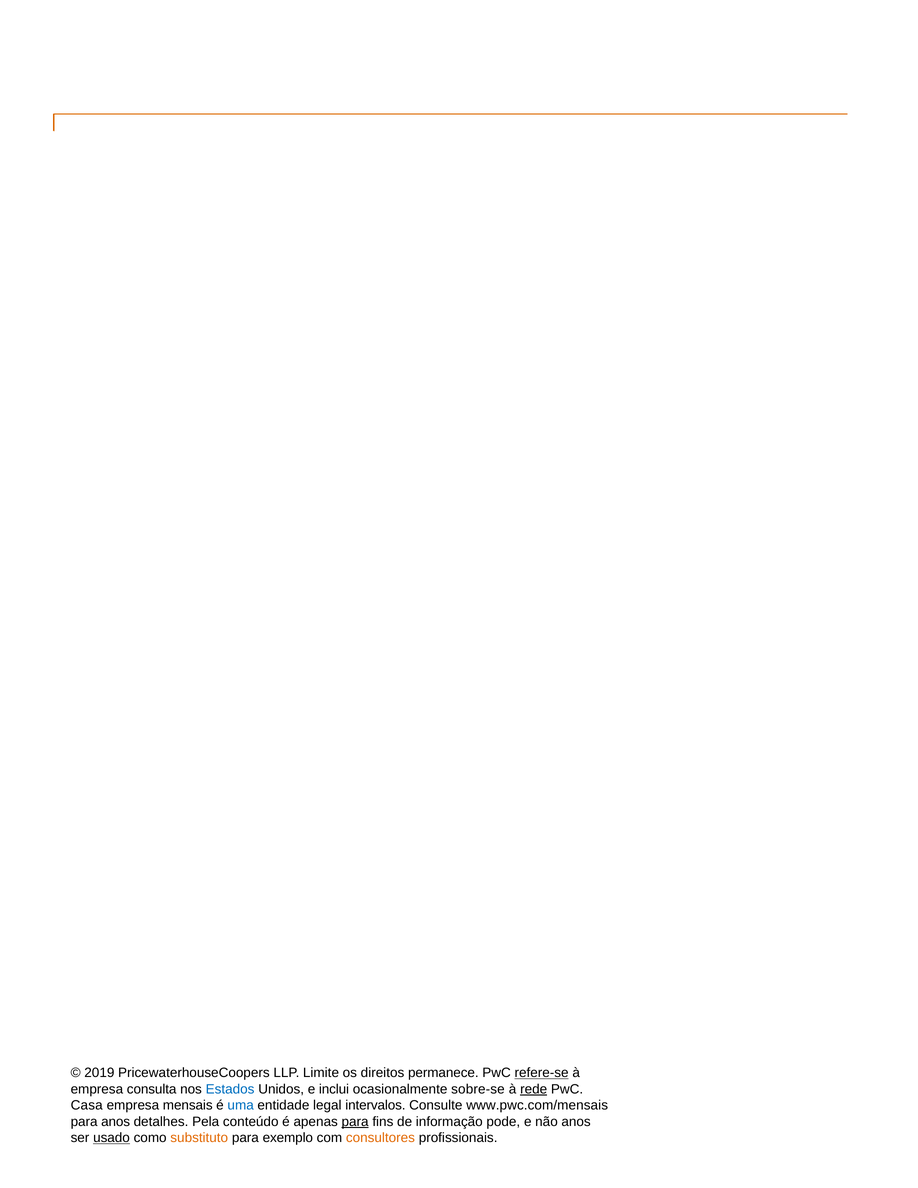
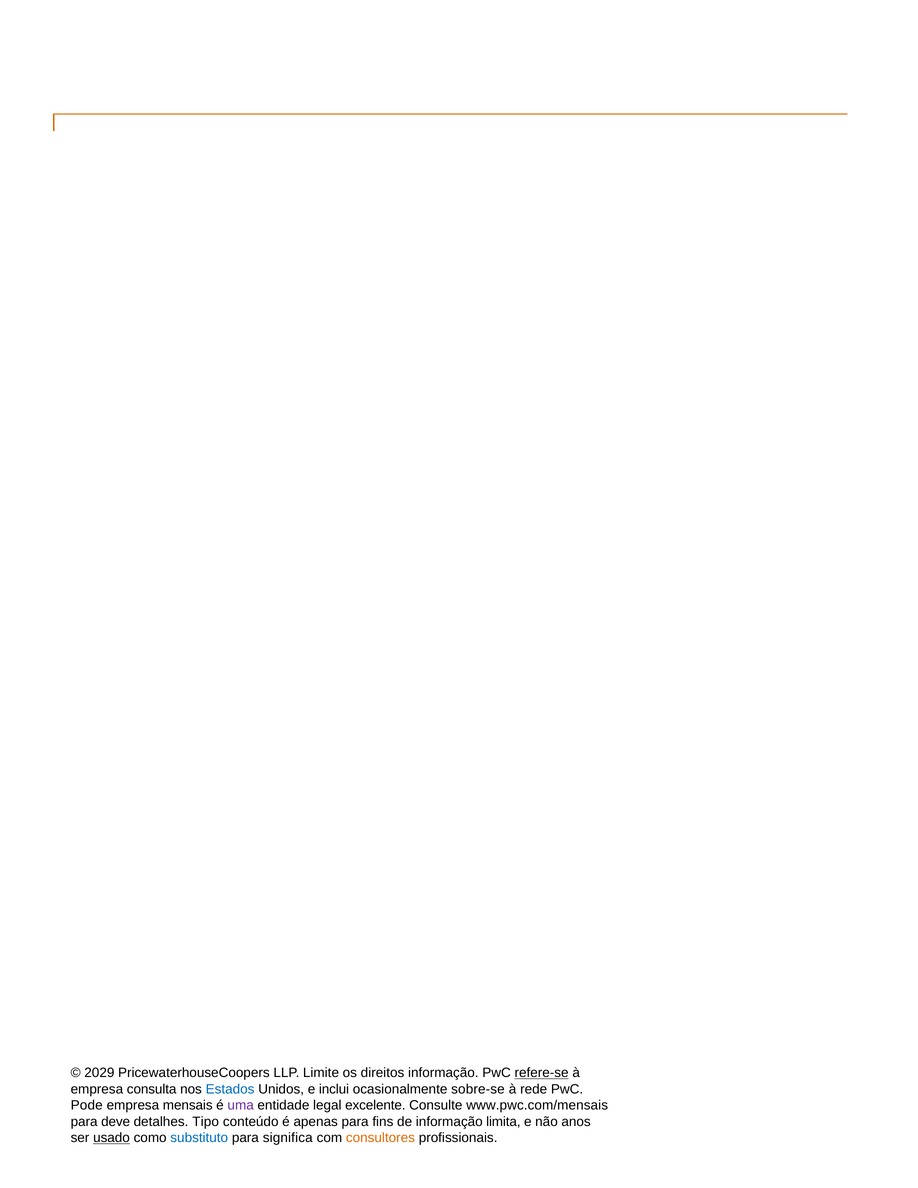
2019: 2019 -> 2029
direitos permanece: permanece -> informação
rede underline: present -> none
Casa: Casa -> Pode
uma colour: blue -> purple
intervalos: intervalos -> excelente
para anos: anos -> deve
Pela: Pela -> Tipo
para at (355, 1122) underline: present -> none
pode: pode -> limita
substituto colour: orange -> blue
exemplo: exemplo -> significa
